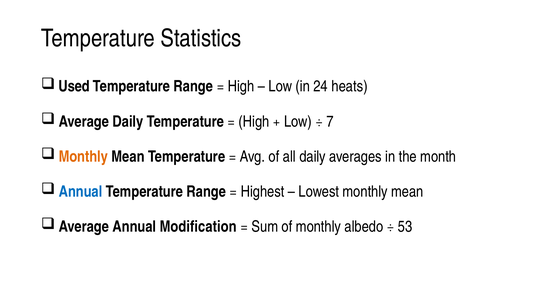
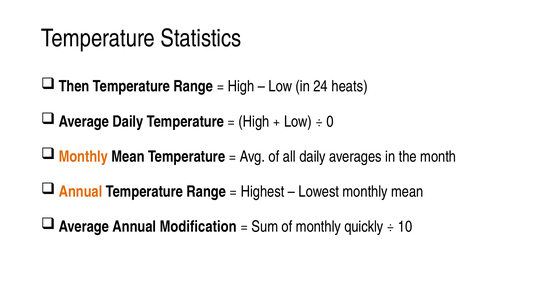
Used: Used -> Then
7: 7 -> 0
Annual at (81, 192) colour: blue -> orange
albedo: albedo -> quickly
53: 53 -> 10
